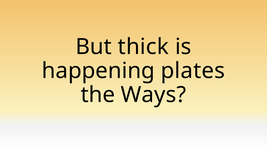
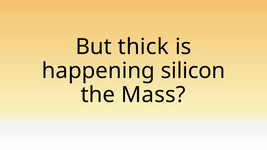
plates: plates -> silicon
Ways: Ways -> Mass
